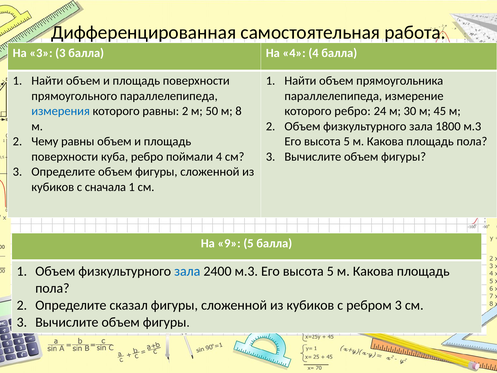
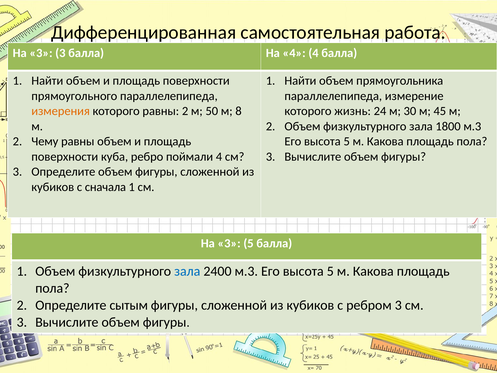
измерения colour: blue -> orange
которого ребро: ребро -> жизнь
9 at (229, 243): 9 -> 3
сказал: сказал -> сытым
